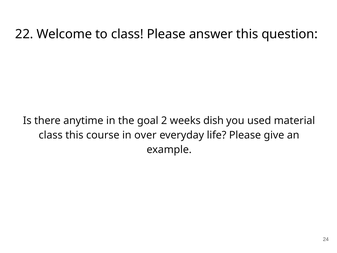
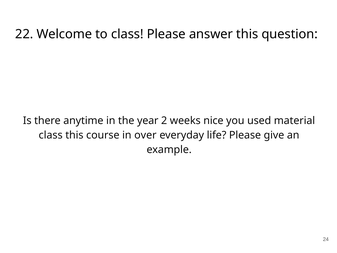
goal: goal -> year
dish: dish -> nice
